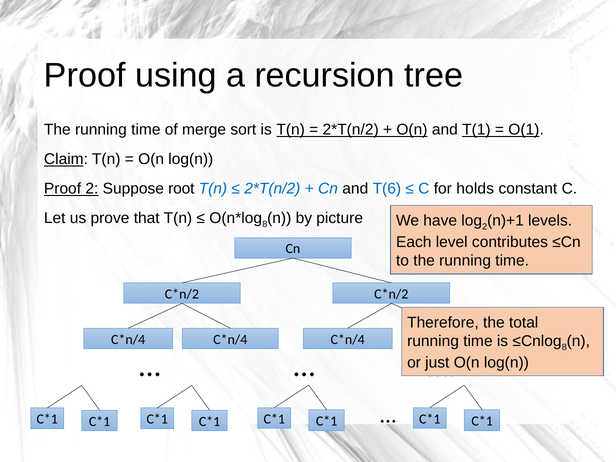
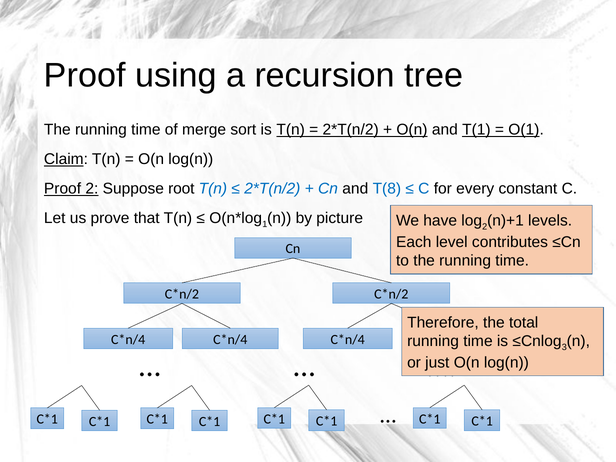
T(6: T(6 -> T(8
holds: holds -> every
8 at (265, 224): 8 -> 1
8 at (564, 347): 8 -> 3
